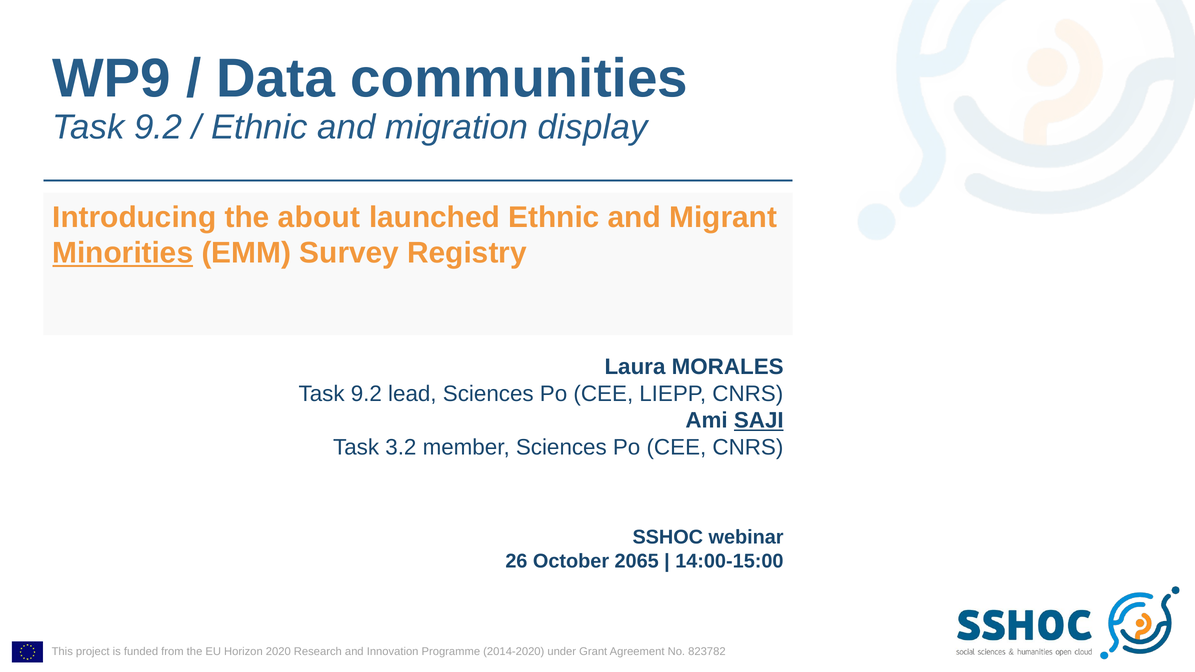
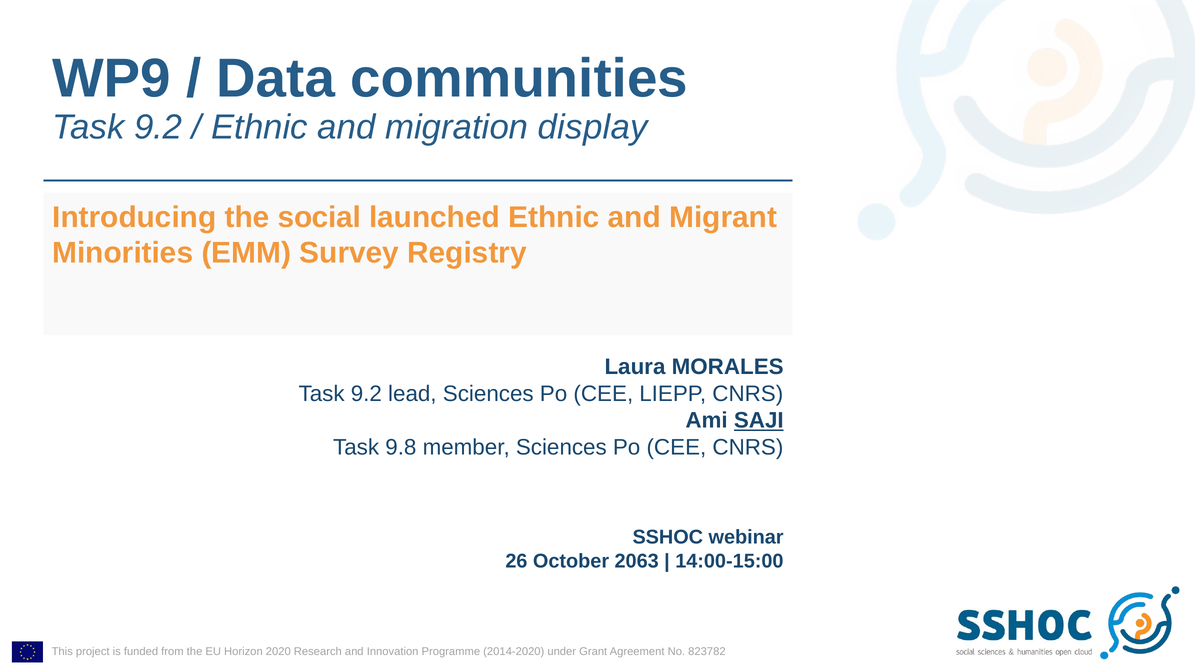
about: about -> social
Minorities underline: present -> none
3.2: 3.2 -> 9.8
2065: 2065 -> 2063
